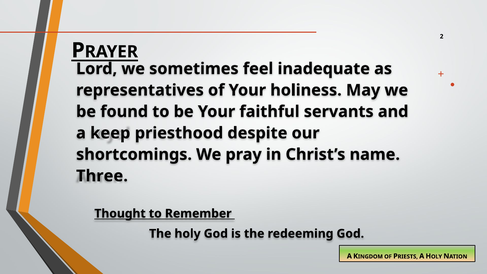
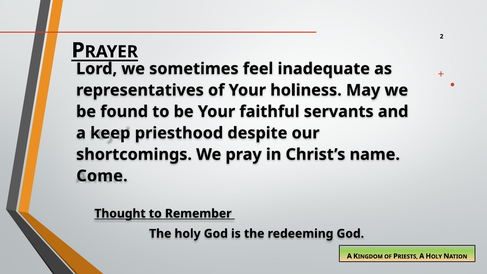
Three: Three -> Come
